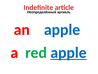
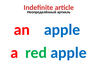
apple at (69, 52) underline: present -> none
